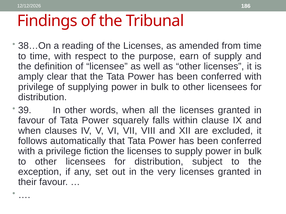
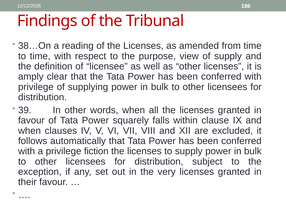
earn: earn -> view
